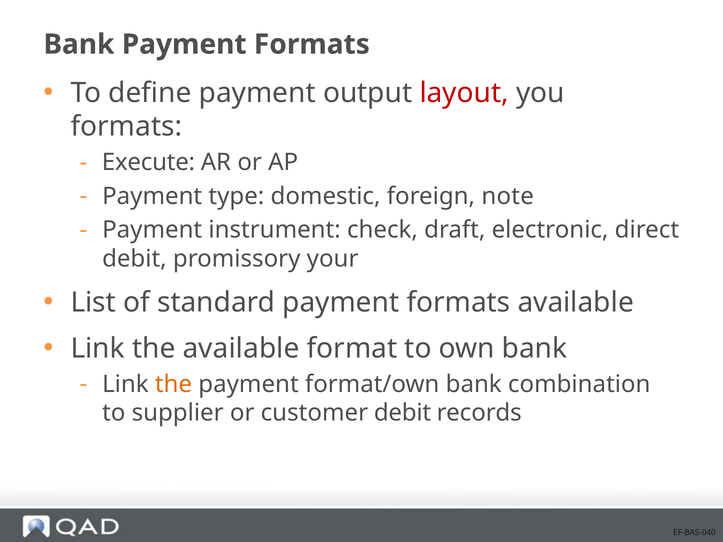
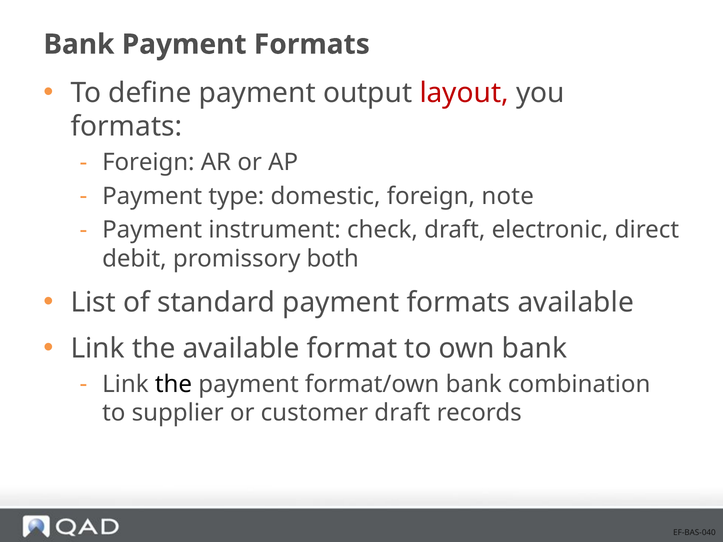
Execute at (148, 163): Execute -> Foreign
your: your -> both
the at (173, 384) colour: orange -> black
customer debit: debit -> draft
